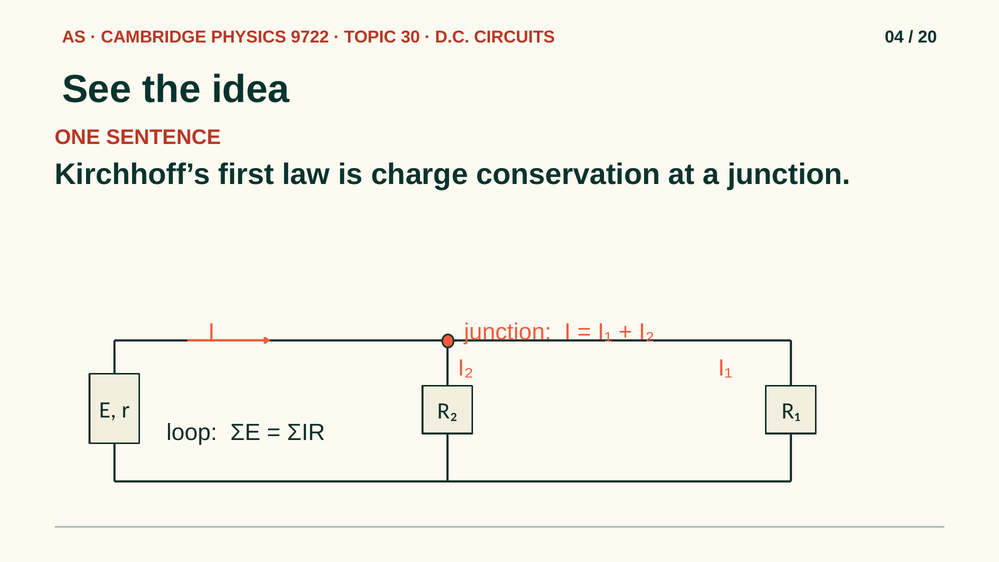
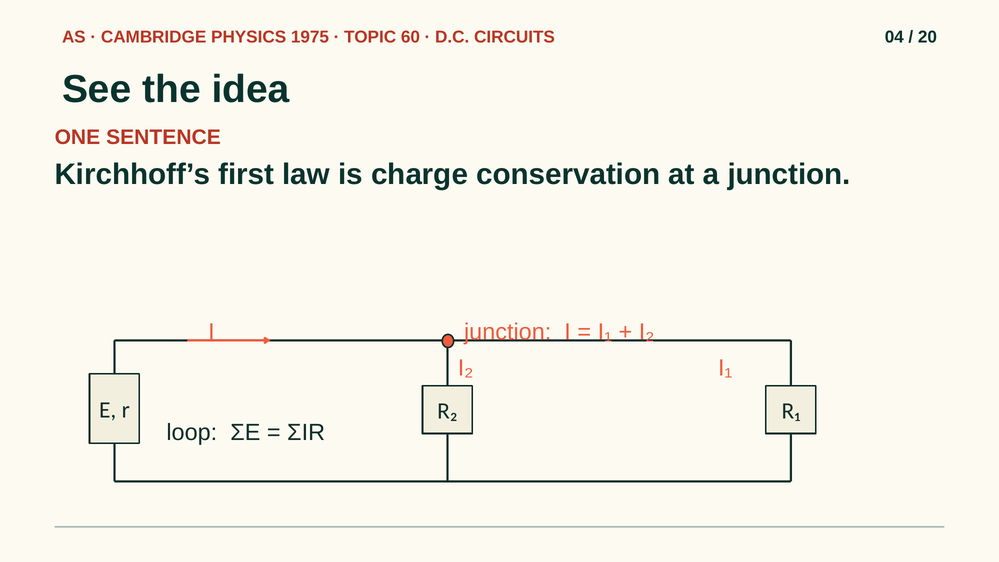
9722: 9722 -> 1975
30: 30 -> 60
